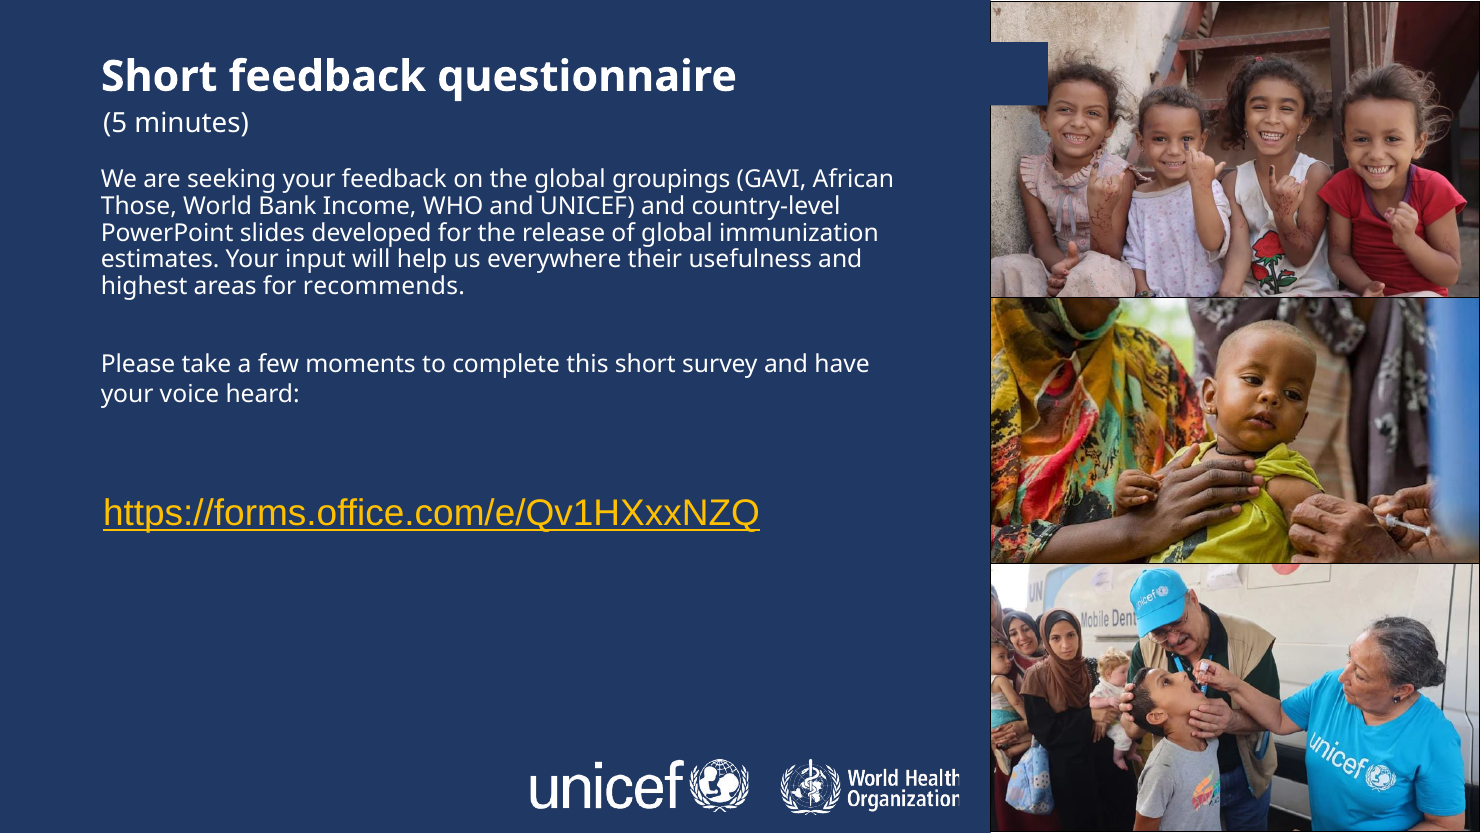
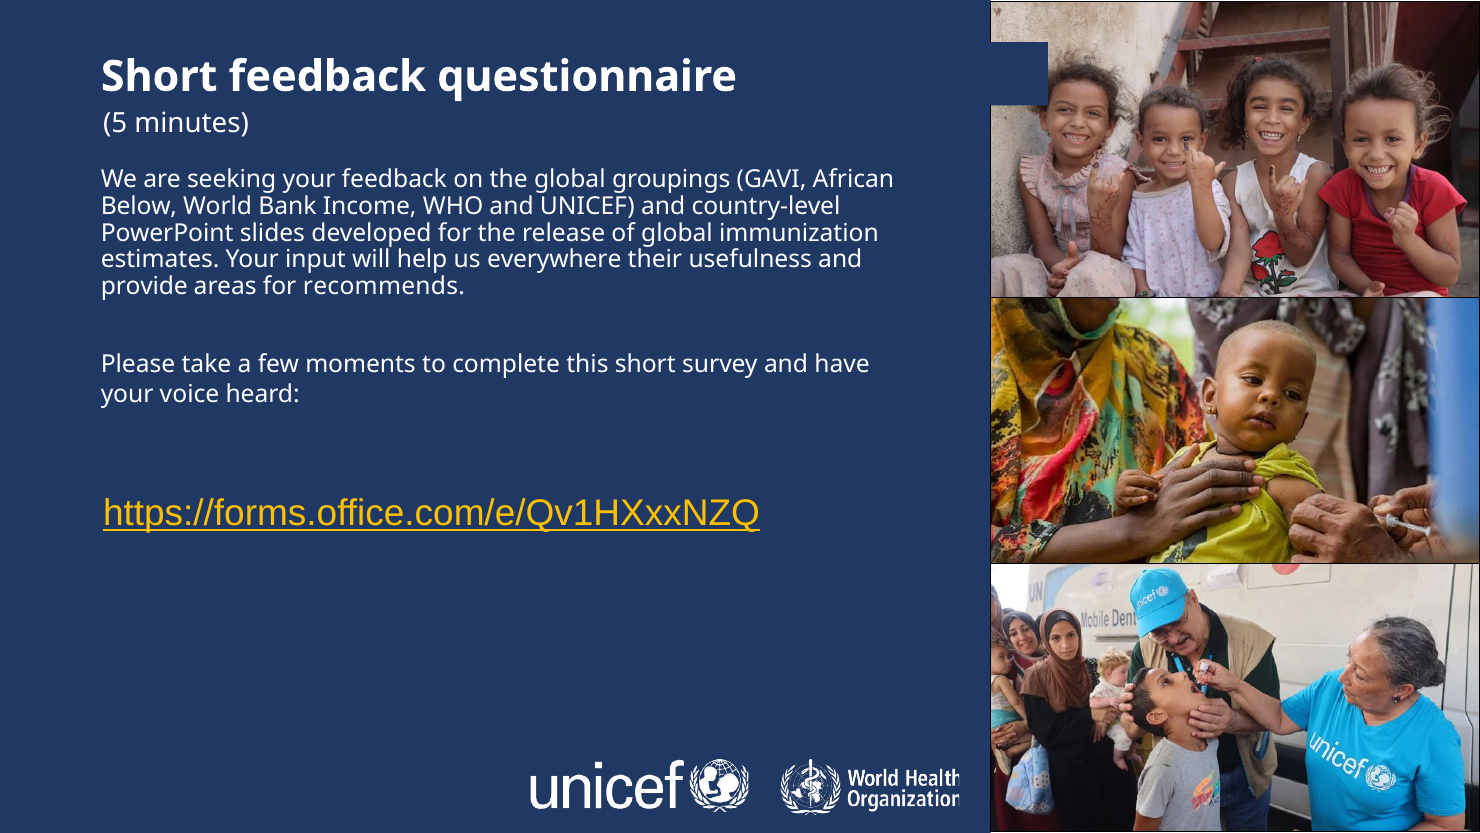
Those: Those -> Below
highest: highest -> provide
